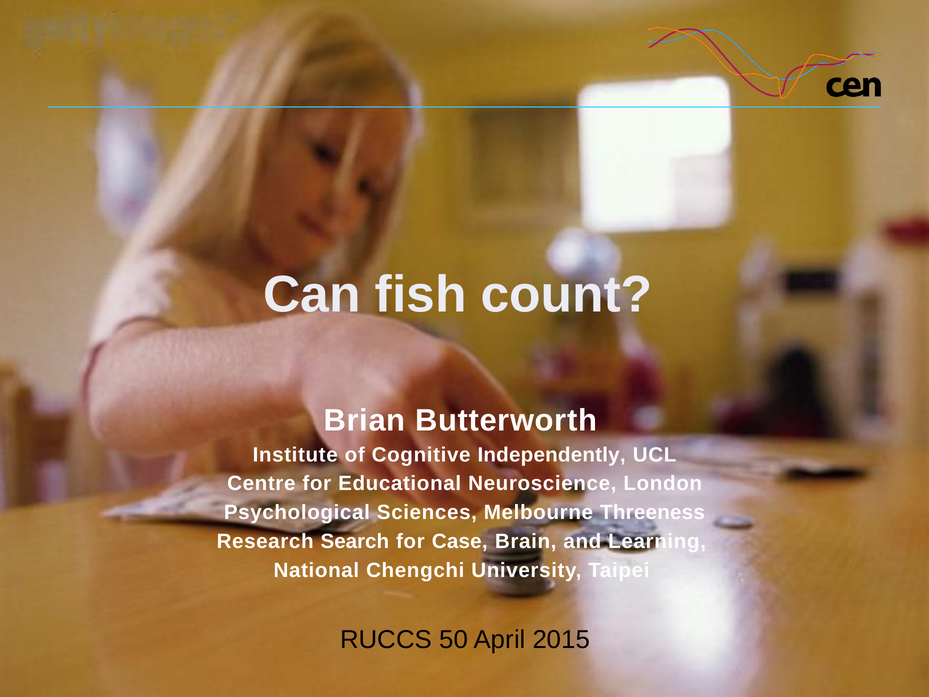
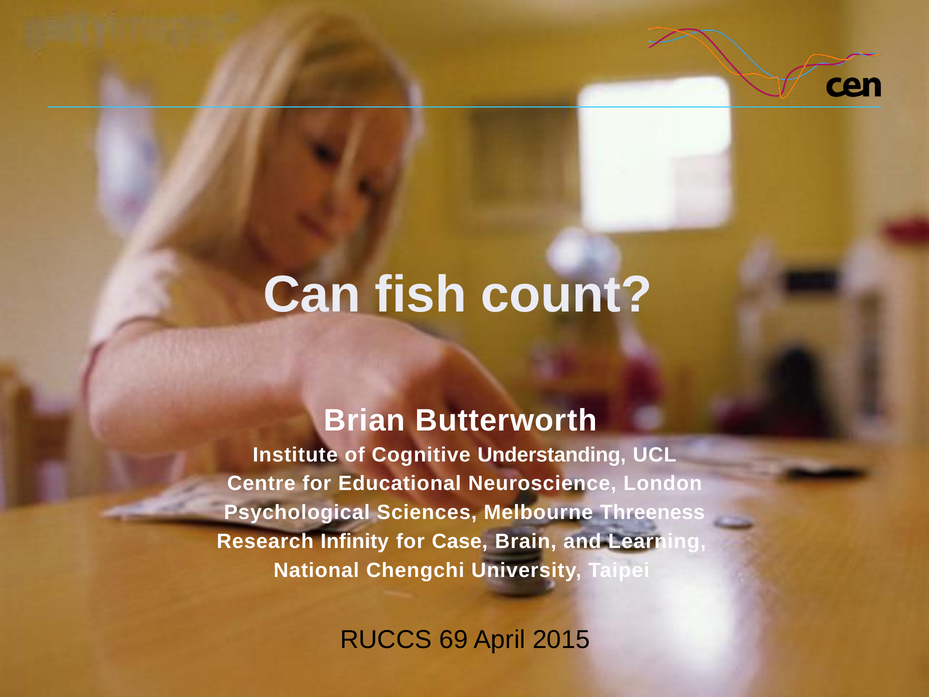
Independently: Independently -> Understanding
Search: Search -> Infinity
50: 50 -> 69
